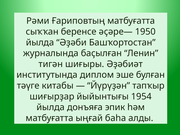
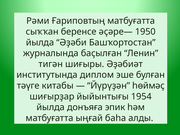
тапҡыр: тапҡыр -> hөймәҫ
